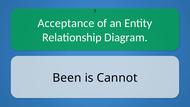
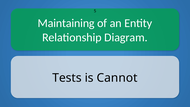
Acceptance: Acceptance -> Maintaining
Been: Been -> Tests
